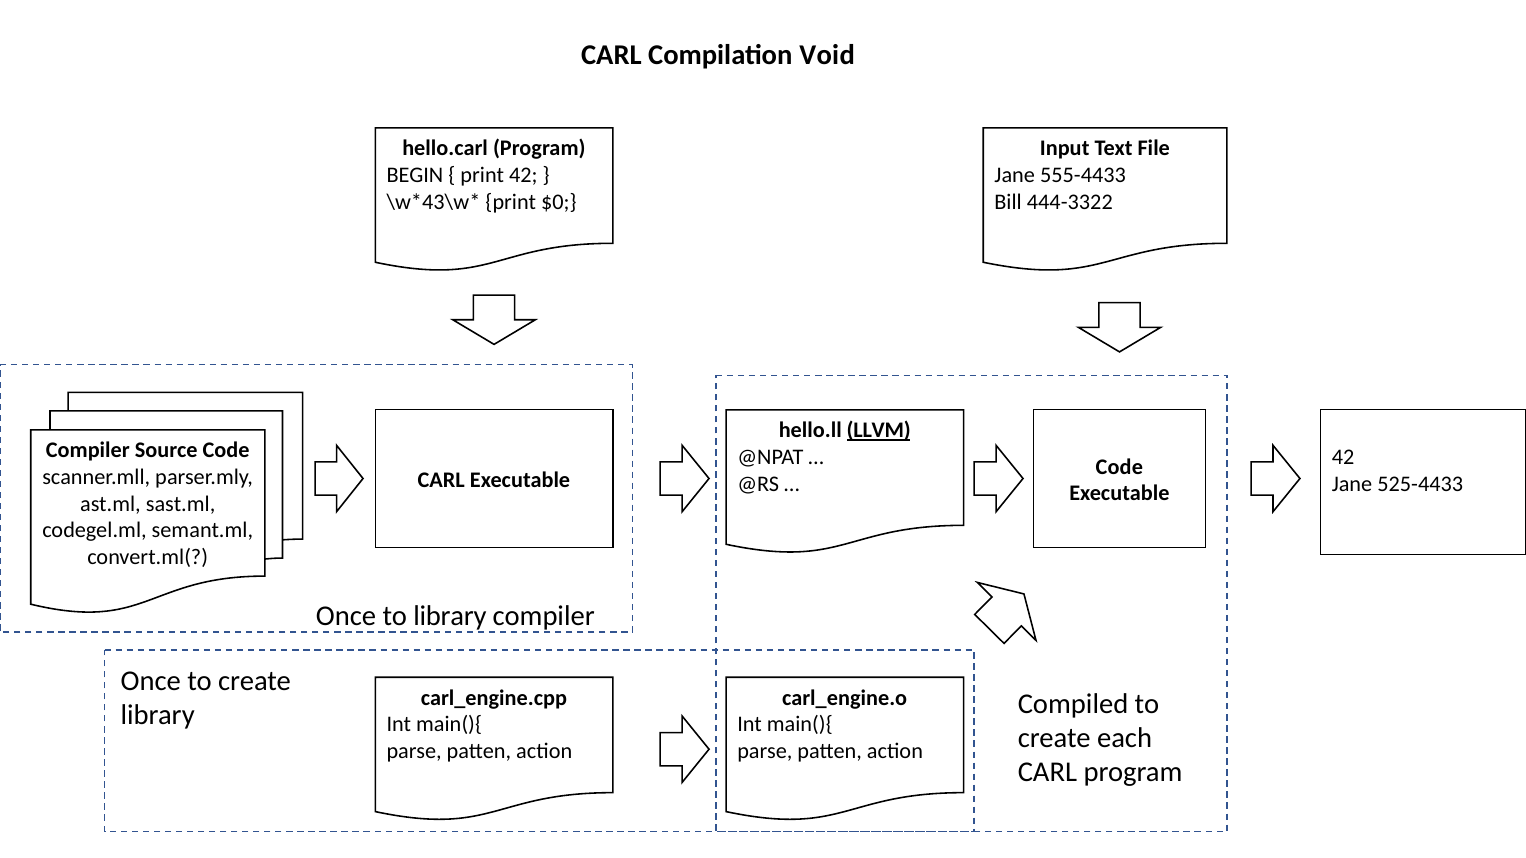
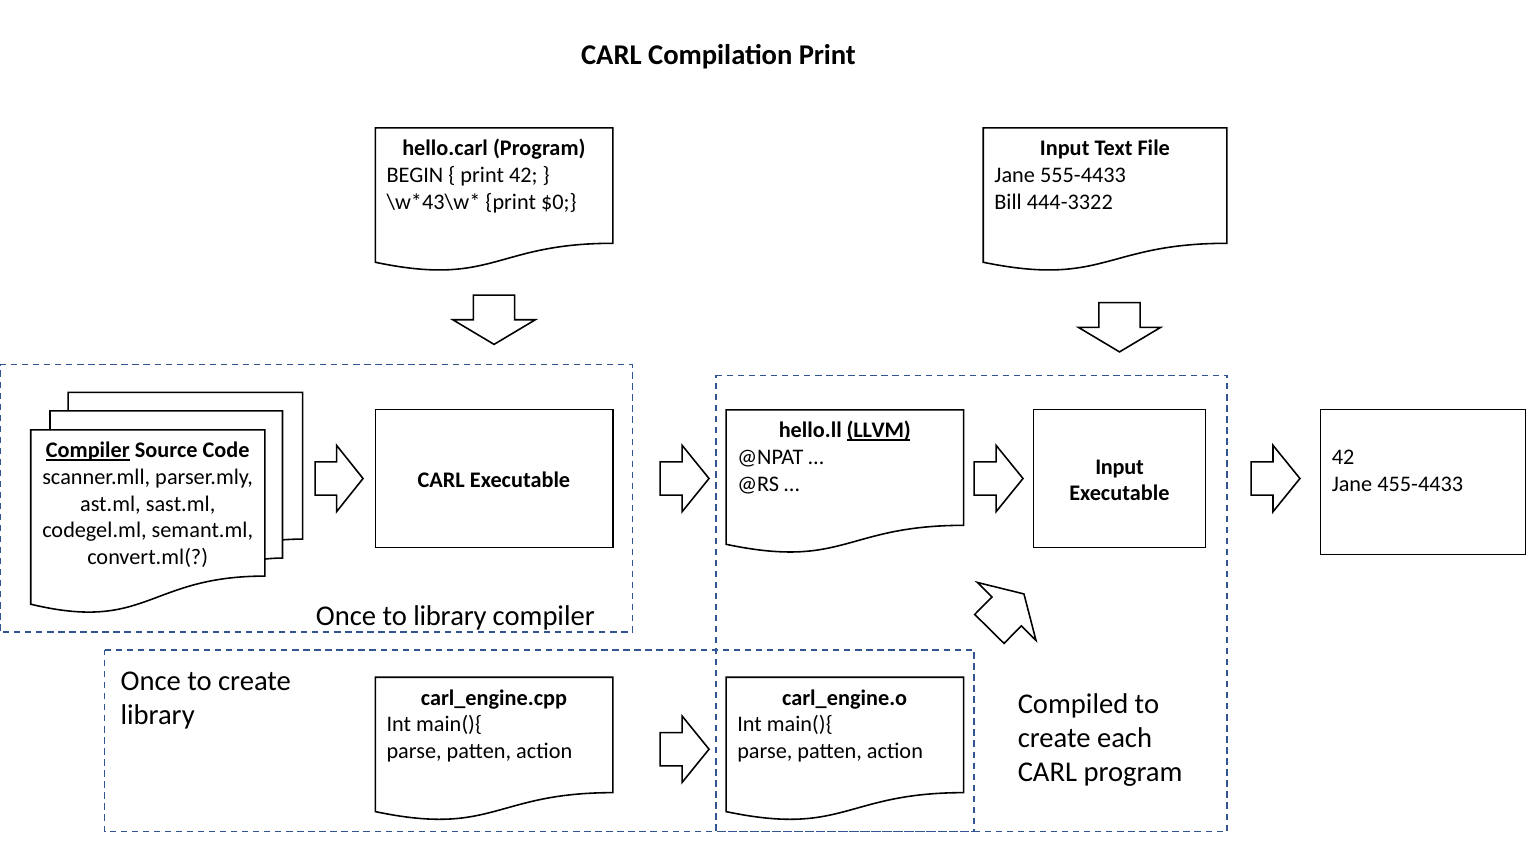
Compilation Void: Void -> Print
Compiler at (88, 451) underline: none -> present
Code at (1119, 467): Code -> Input
525-4433: 525-4433 -> 455-4433
